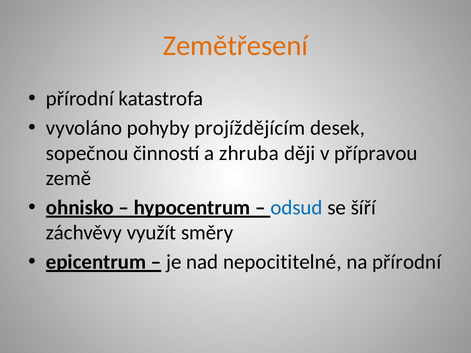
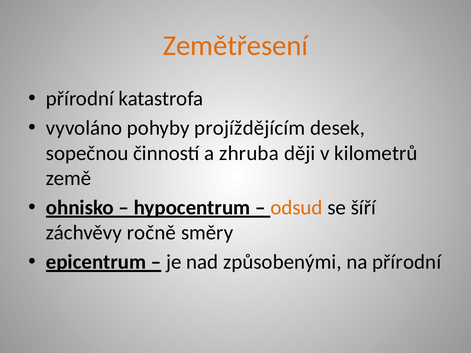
přípravou: přípravou -> kilometrů
odsud colour: blue -> orange
využít: využít -> ročně
nepocititelné: nepocititelné -> způsobenými
